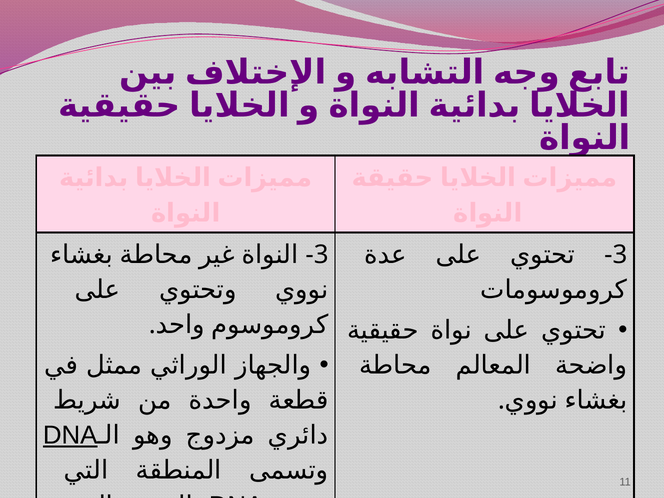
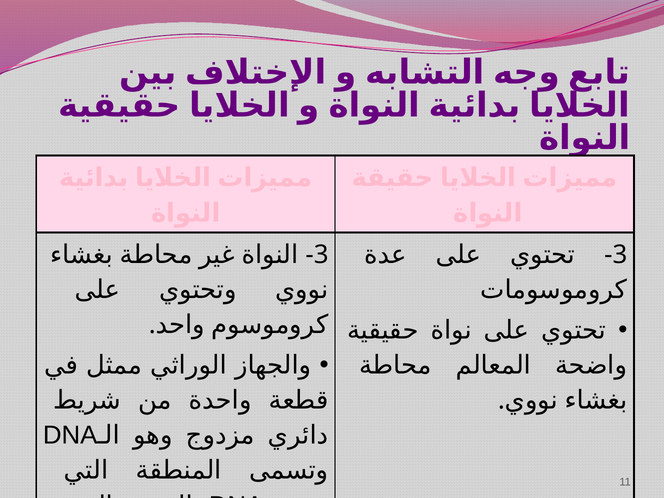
DNA at (70, 435) underline: present -> none
